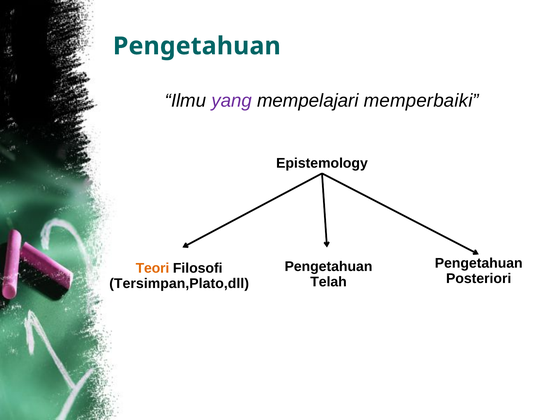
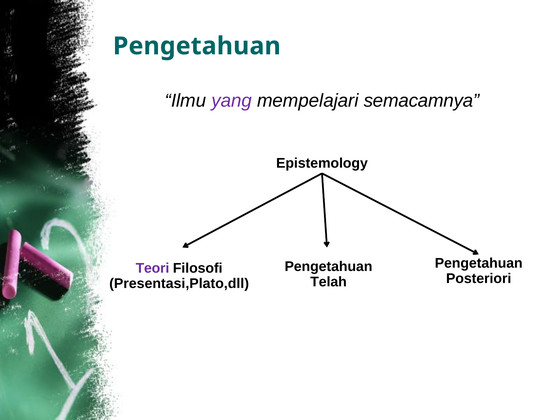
memperbaiki: memperbaiki -> semacamnya
Teori colour: orange -> purple
Tersimpan,Plato,dll: Tersimpan,Plato,dll -> Presentasi,Plato,dll
